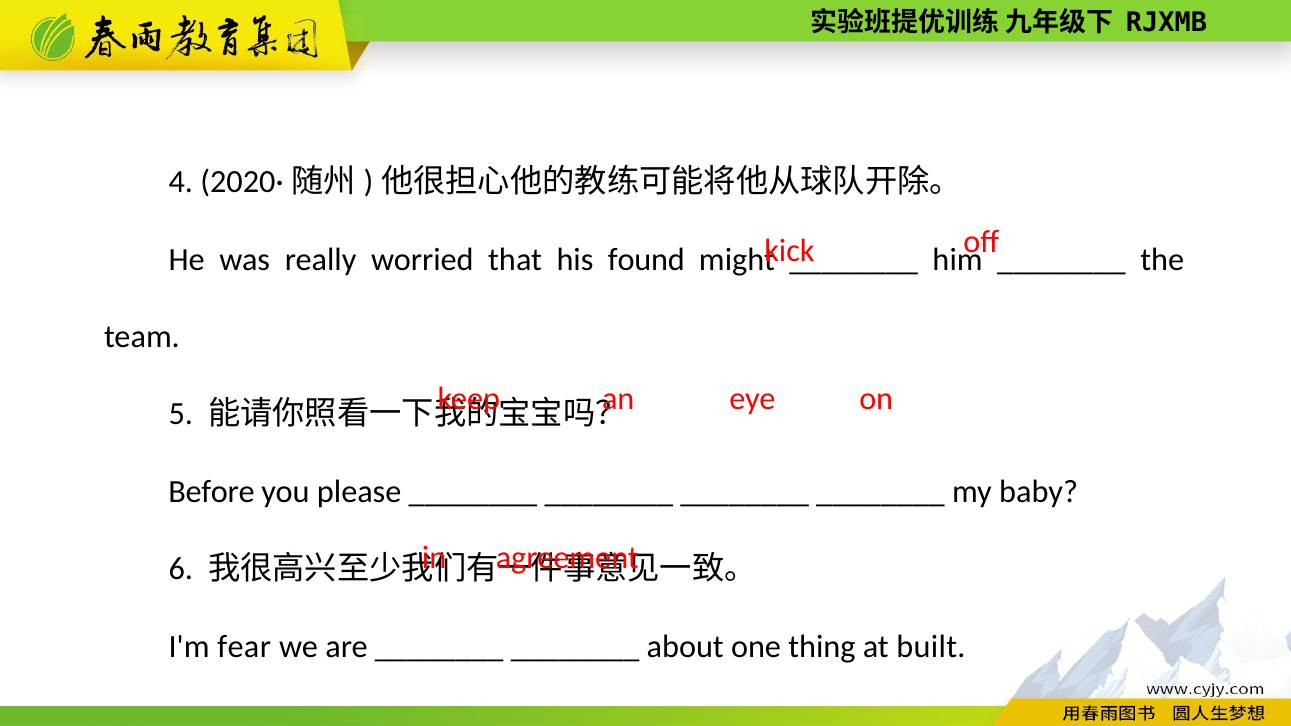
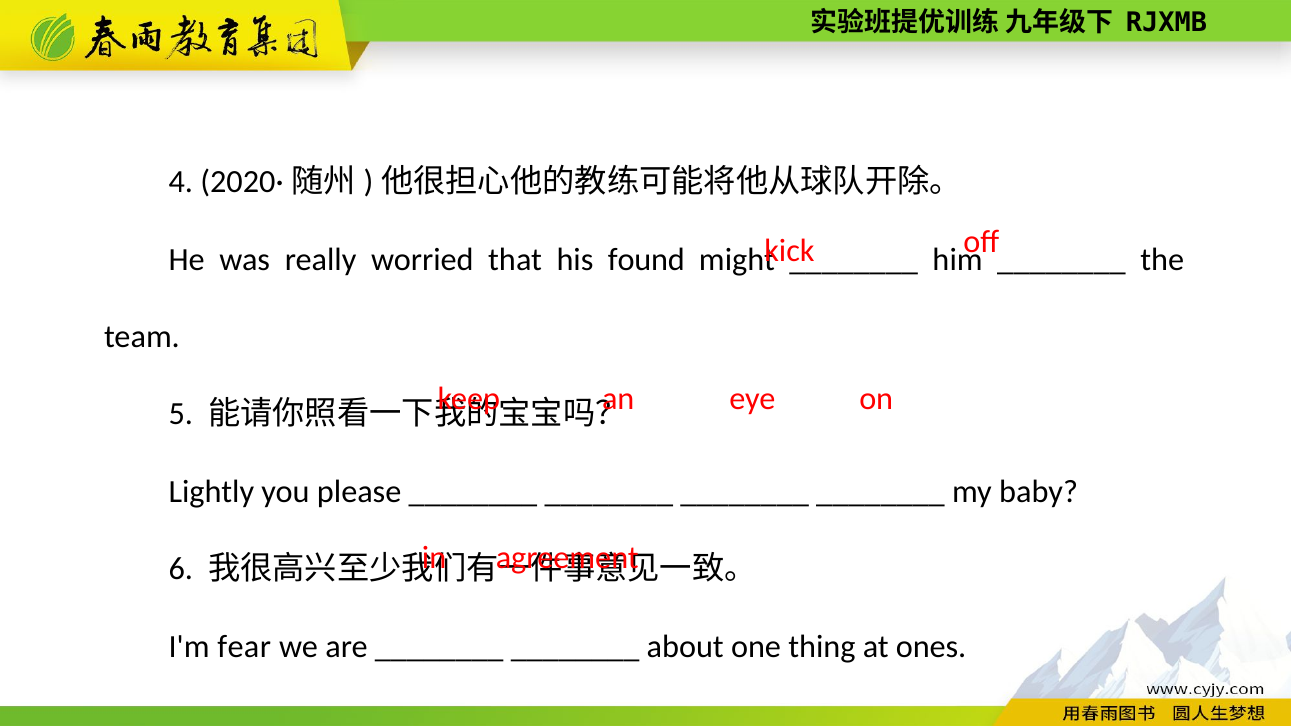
Before: Before -> Lightly
built: built -> ones
